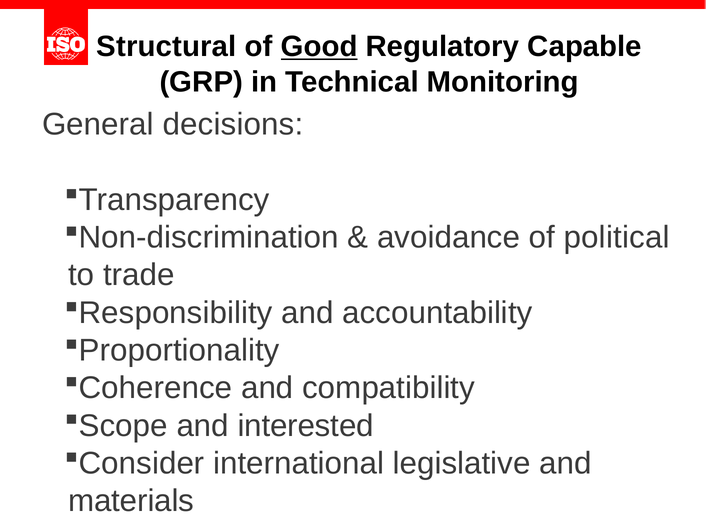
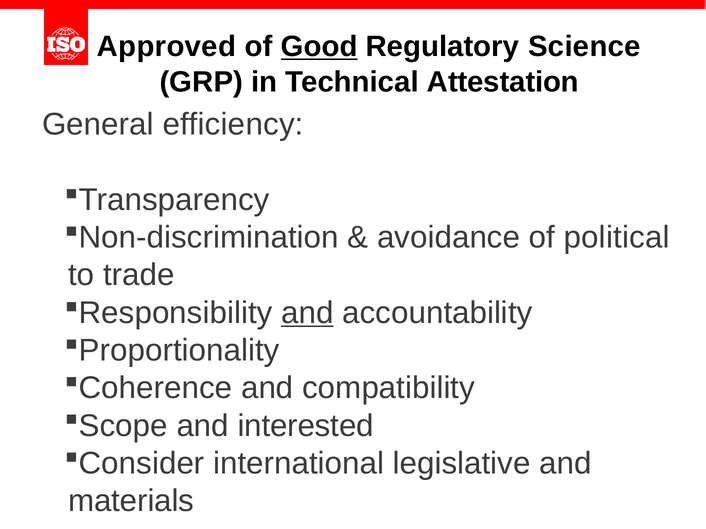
Structural: Structural -> Approved
Capable: Capable -> Science
Monitoring: Monitoring -> Attestation
decisions: decisions -> efficiency
and at (307, 313) underline: none -> present
